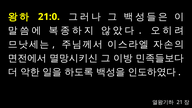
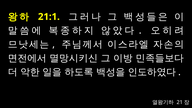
21:0: 21:0 -> 21:1
